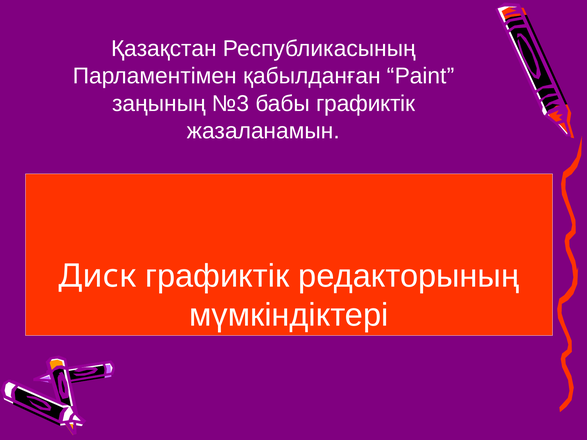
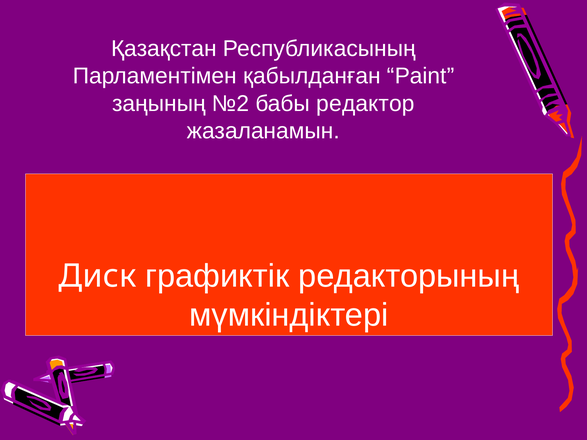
№3: №3 -> №2
бабы графиктік: графиктік -> редактор
